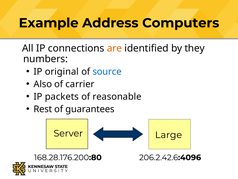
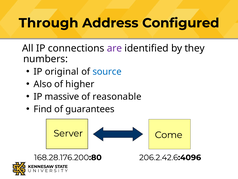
Example: Example -> Through
Computers: Computers -> Configured
are colour: orange -> purple
carrier: carrier -> higher
packets: packets -> massive
Rest: Rest -> Find
Large: Large -> Come
